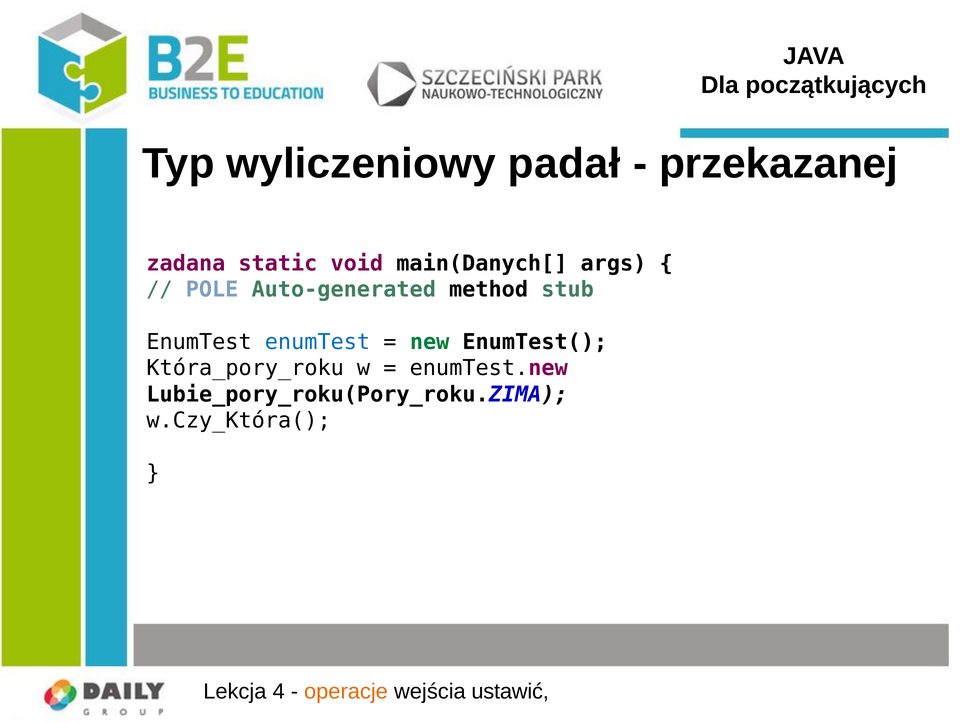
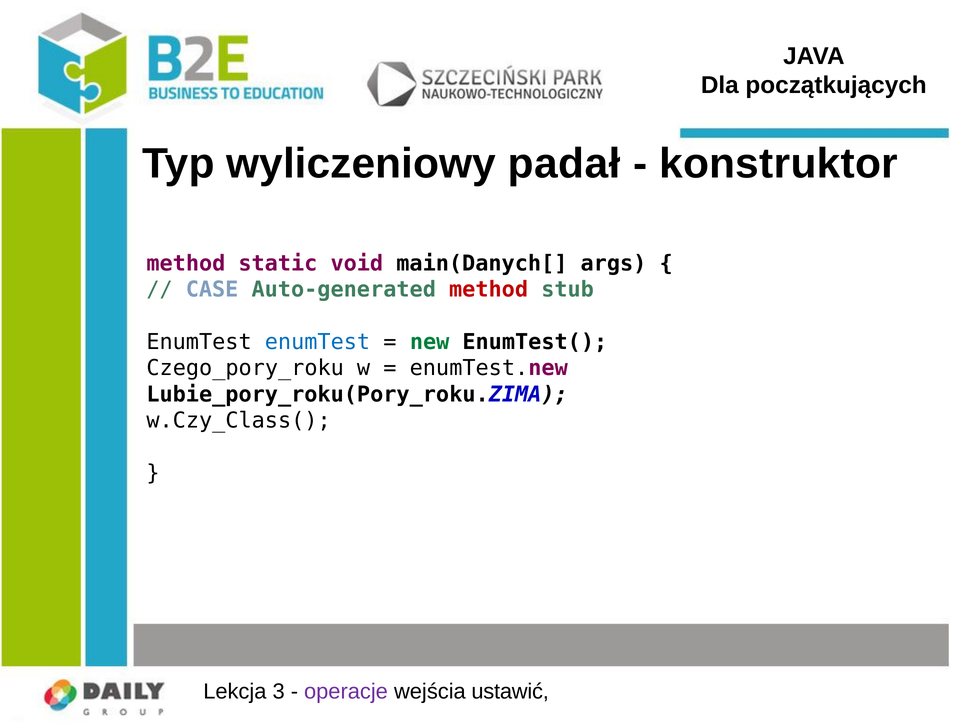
przekazanej: przekazanej -> konstruktor
zadana at (186, 264): zadana -> method
POLE: POLE -> CASE
method at (489, 290) colour: black -> red
Która_pory_roku: Która_pory_roku -> Czego_pory_roku
w.Czy_Która(: w.Czy_Która( -> w.Czy_Class(
4: 4 -> 3
operacje colour: orange -> purple
